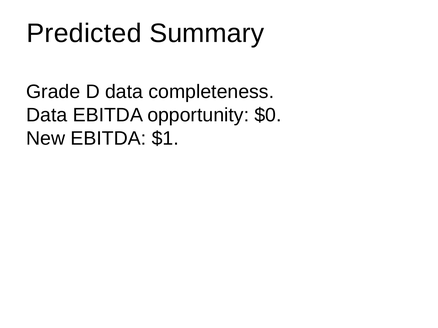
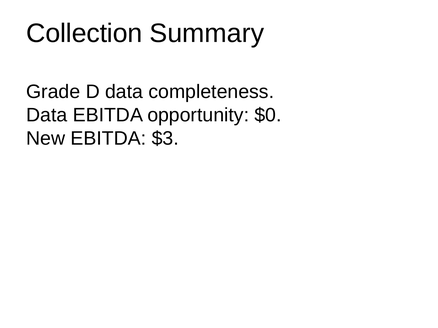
Predicted: Predicted -> Collection
$1: $1 -> $3
